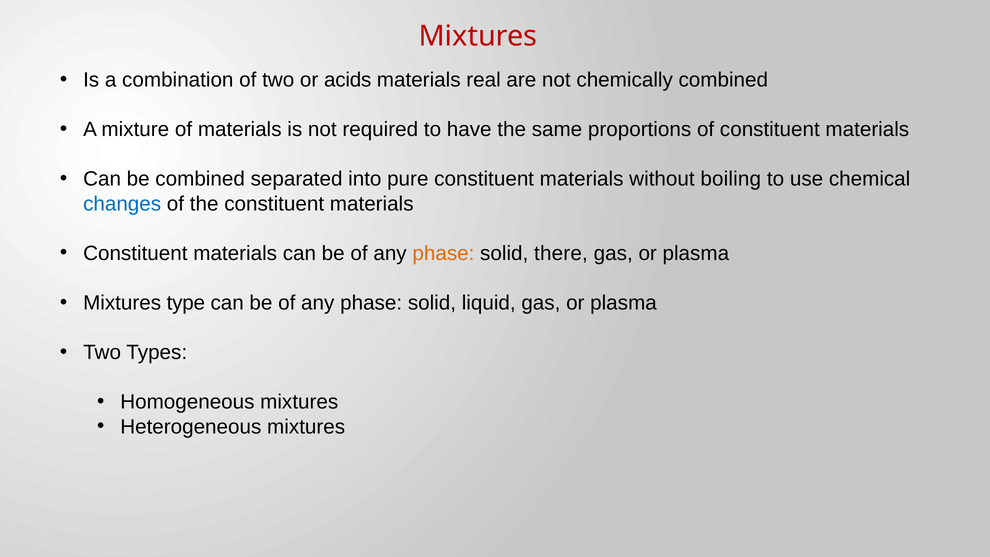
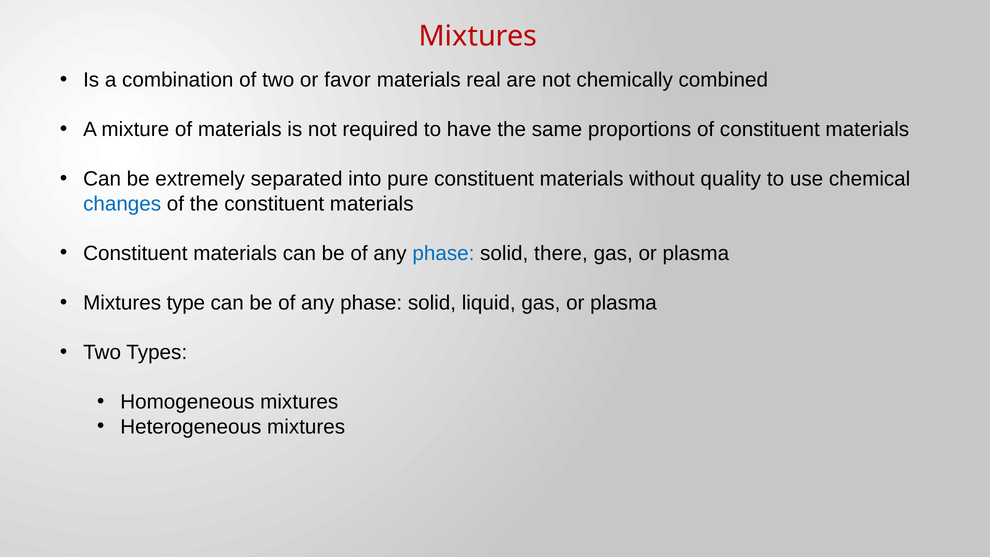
acids: acids -> favor
be combined: combined -> extremely
boiling: boiling -> quality
phase at (443, 253) colour: orange -> blue
